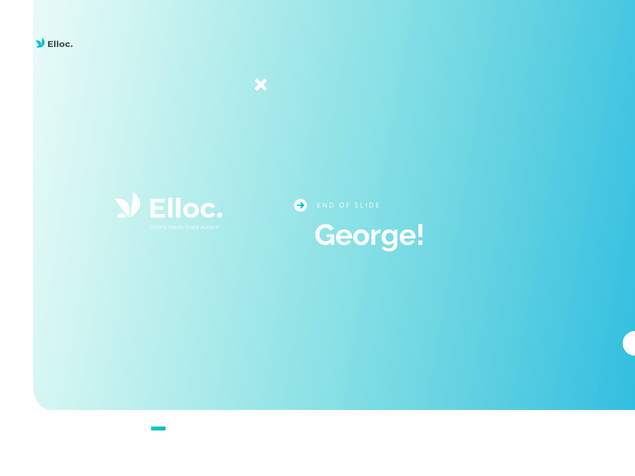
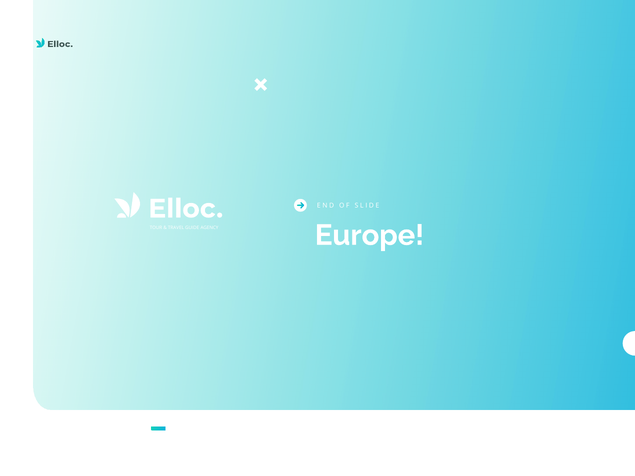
George: George -> Europe
